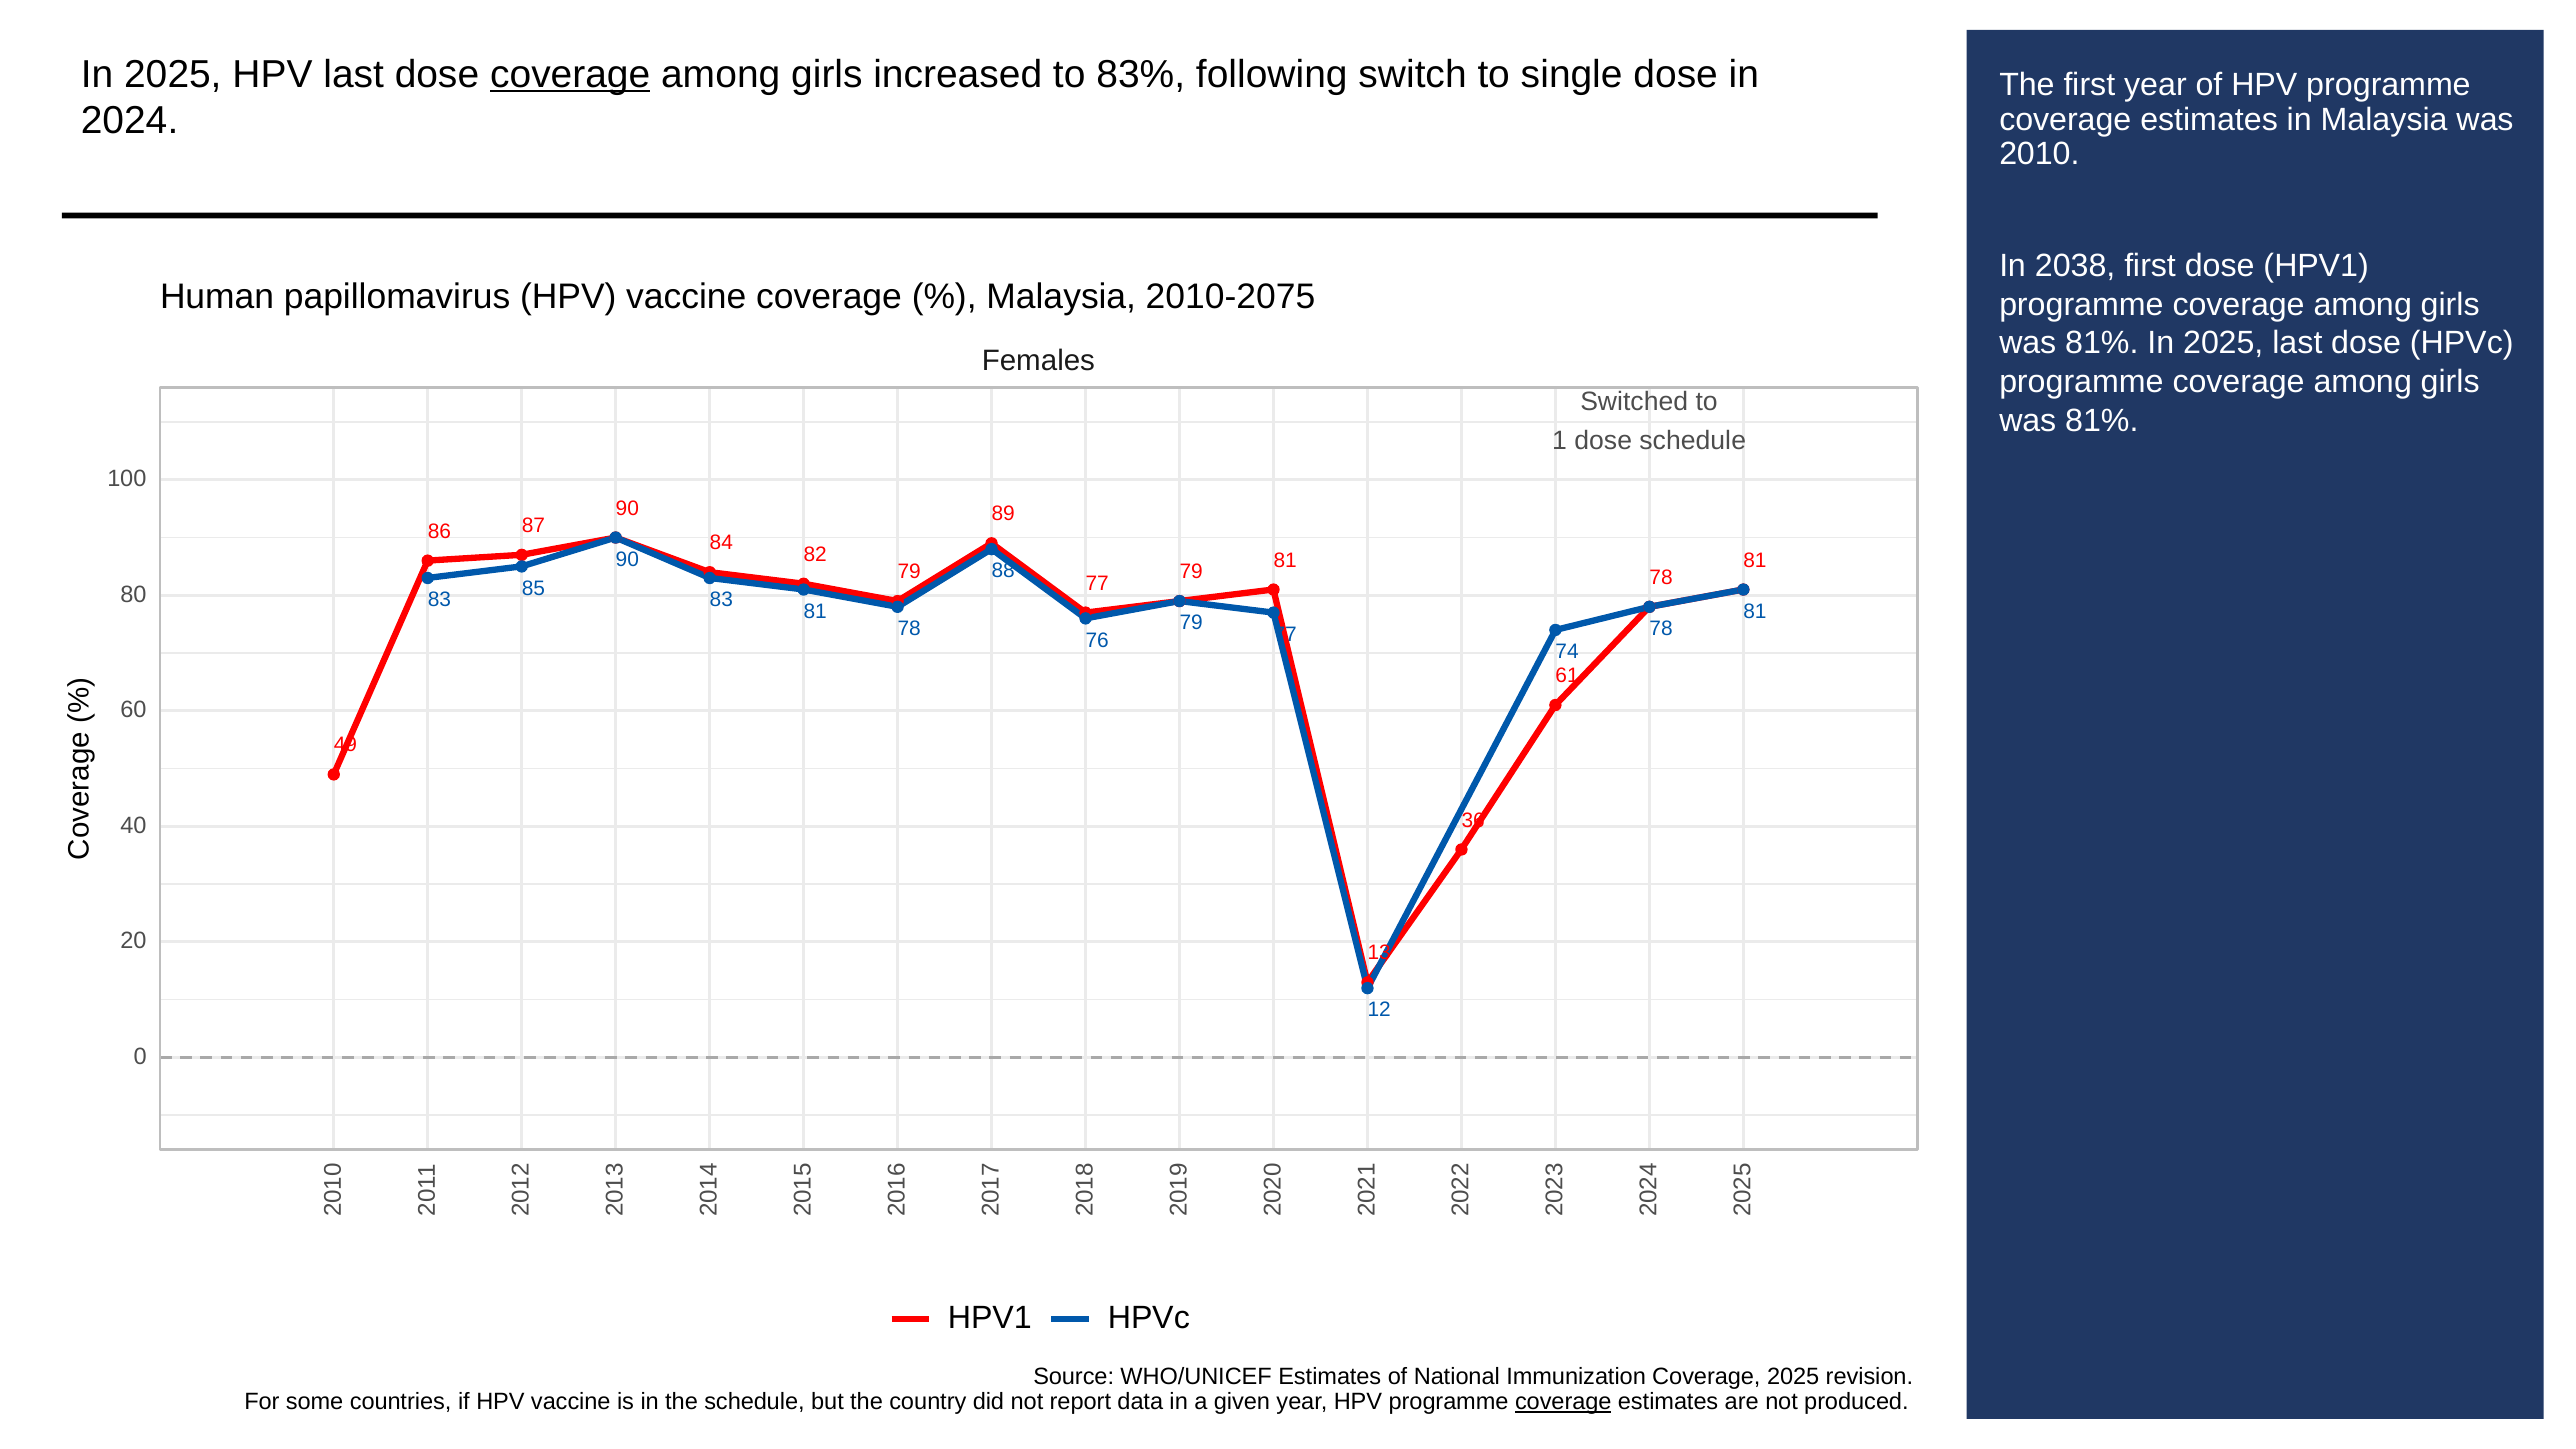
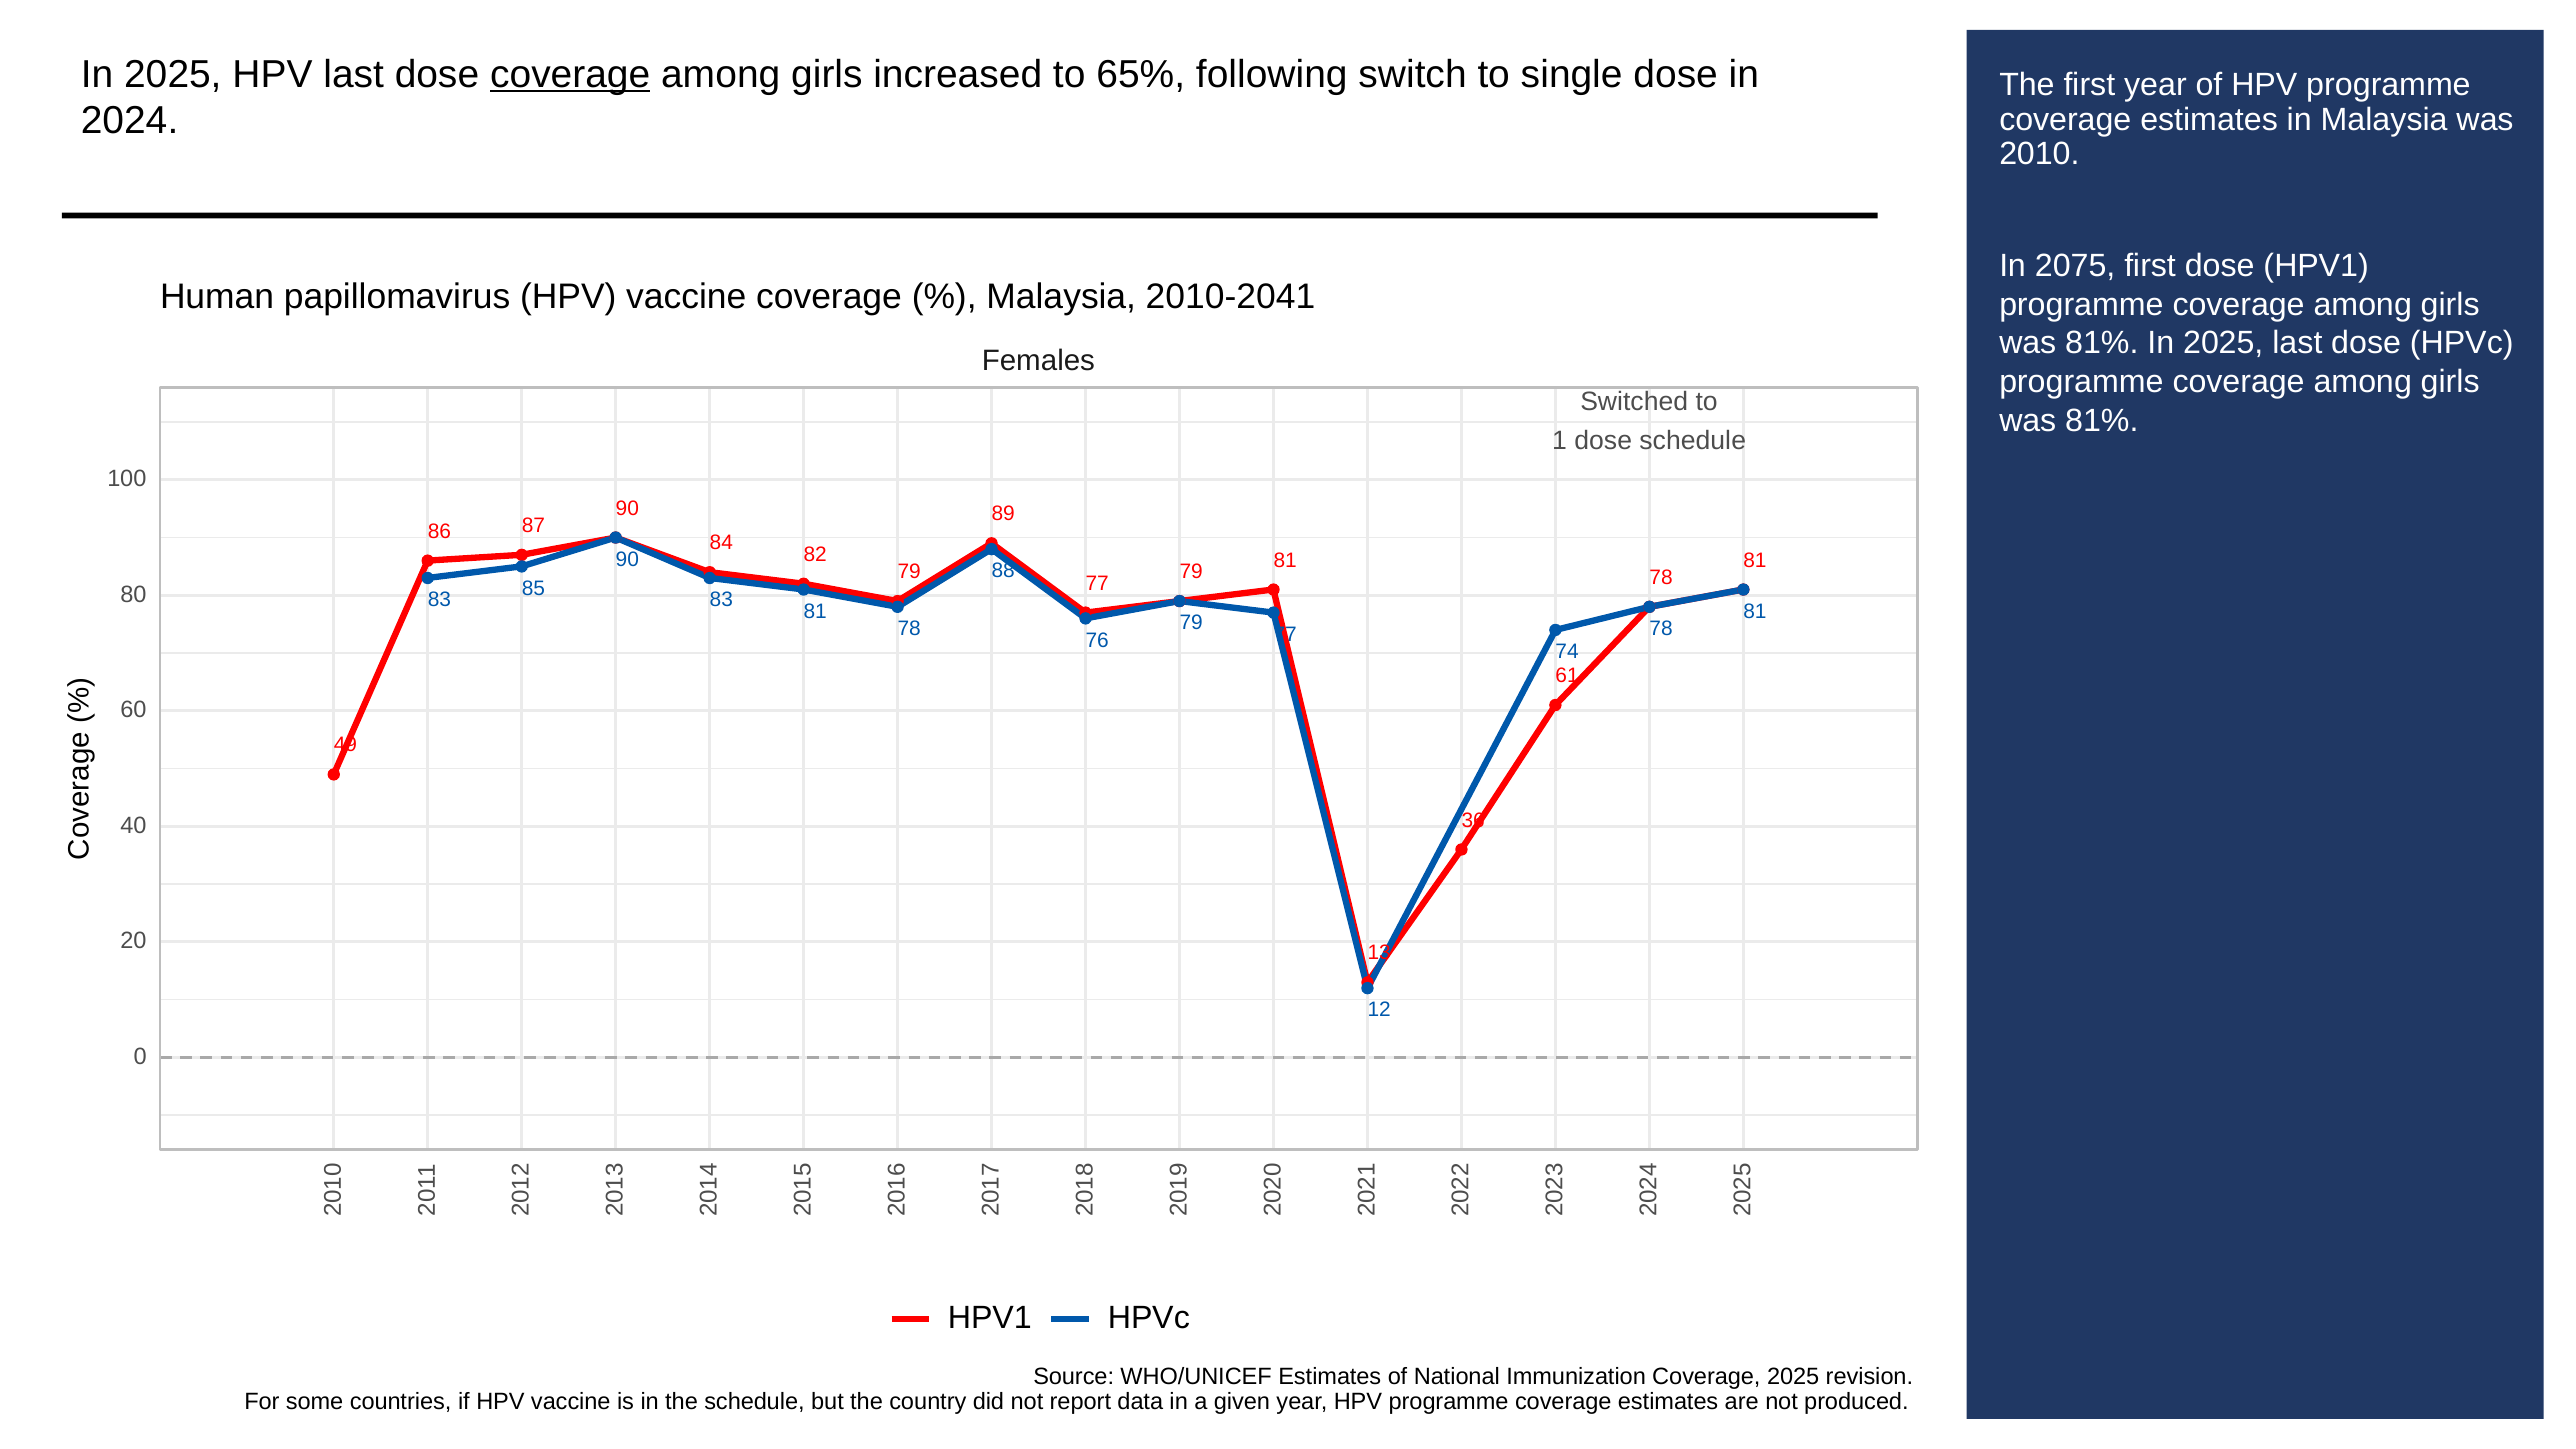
83%: 83% -> 65%
2038: 2038 -> 2075
2010-2075: 2010-2075 -> 2010-2041
coverage at (1563, 1402) underline: present -> none
